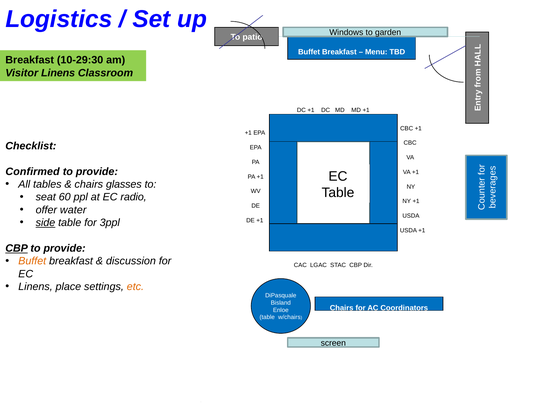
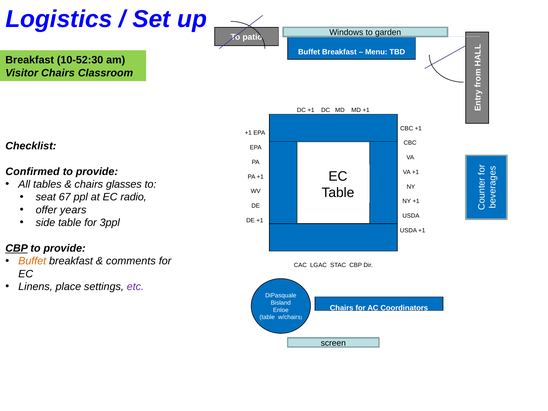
10-29:30: 10-29:30 -> 10-52:30
Visitor Linens: Linens -> Chairs
60: 60 -> 67
water: water -> years
side underline: present -> none
discussion: discussion -> comments
etc colour: orange -> purple
